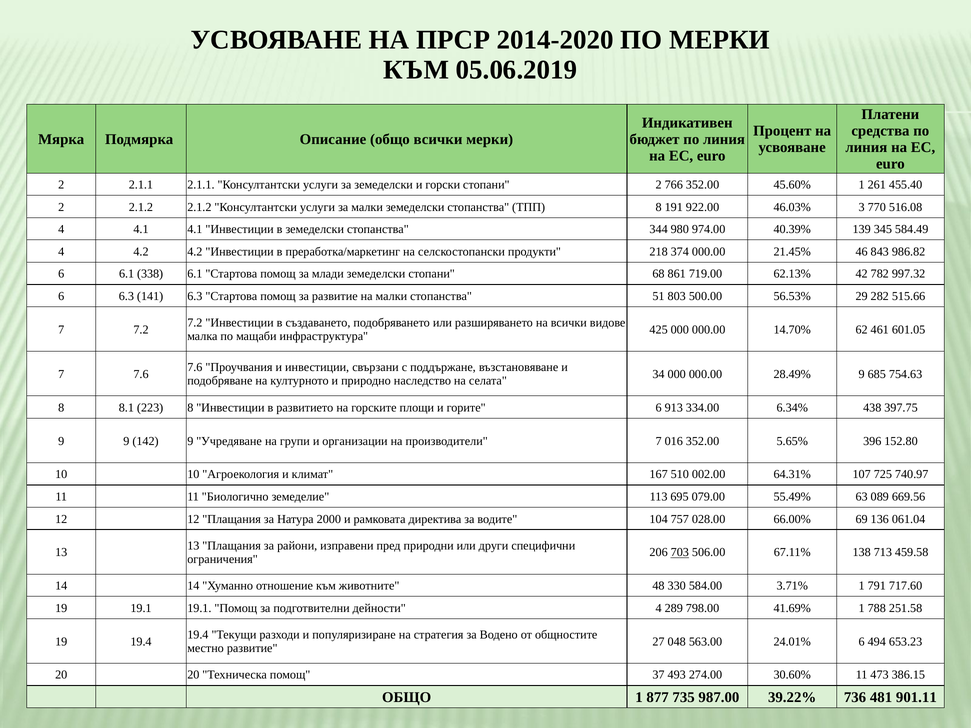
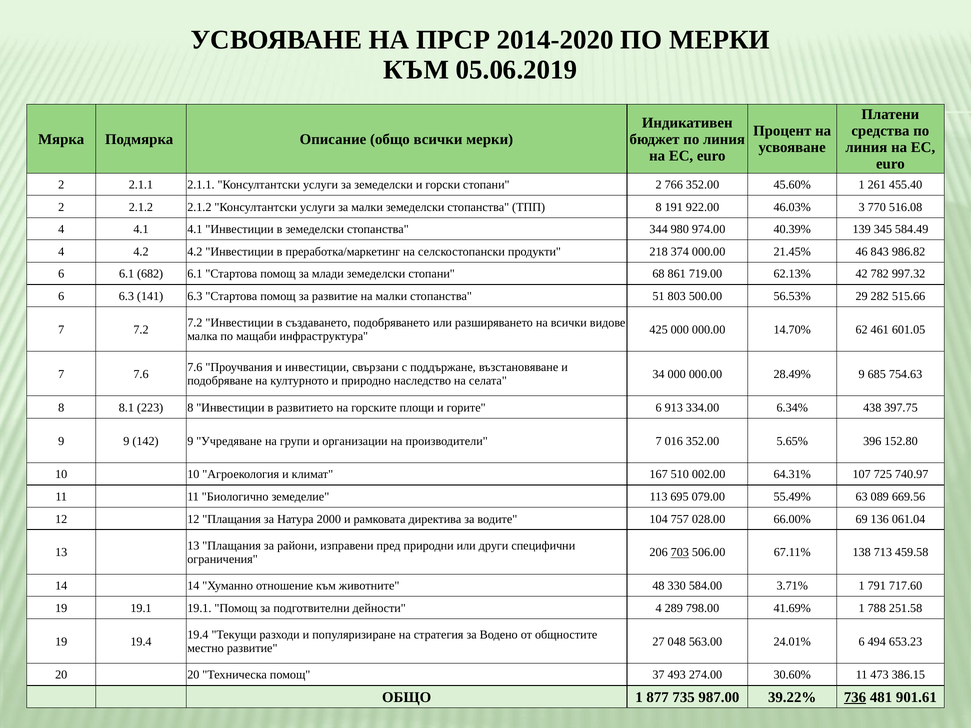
338: 338 -> 682
736 underline: none -> present
901.11: 901.11 -> 901.61
